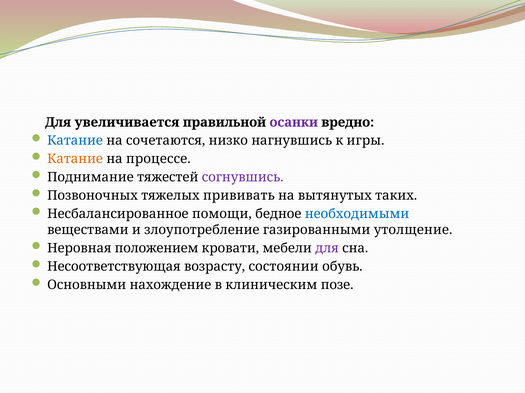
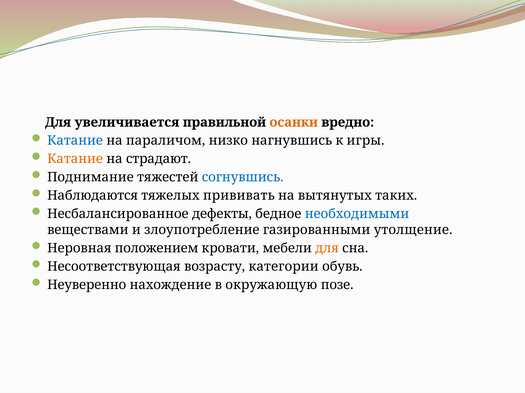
осанки colour: purple -> orange
сочетаются: сочетаются -> параличом
процессе: процессе -> страдают
согнувшись colour: purple -> blue
Позвоночных: Позвоночных -> Наблюдаются
помощи: помощи -> дефекты
для at (327, 248) colour: purple -> orange
состоянии: состоянии -> категории
Основными: Основными -> Неуверенно
клиническим: клиническим -> окружающую
